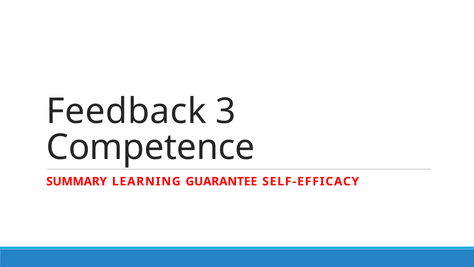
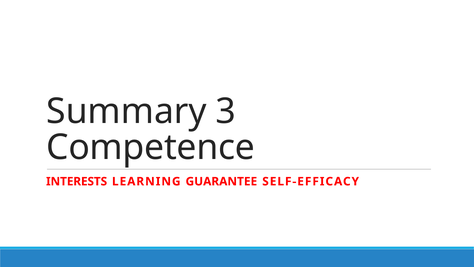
Feedback: Feedback -> Summary
SUMMARY: SUMMARY -> INTERESTS
